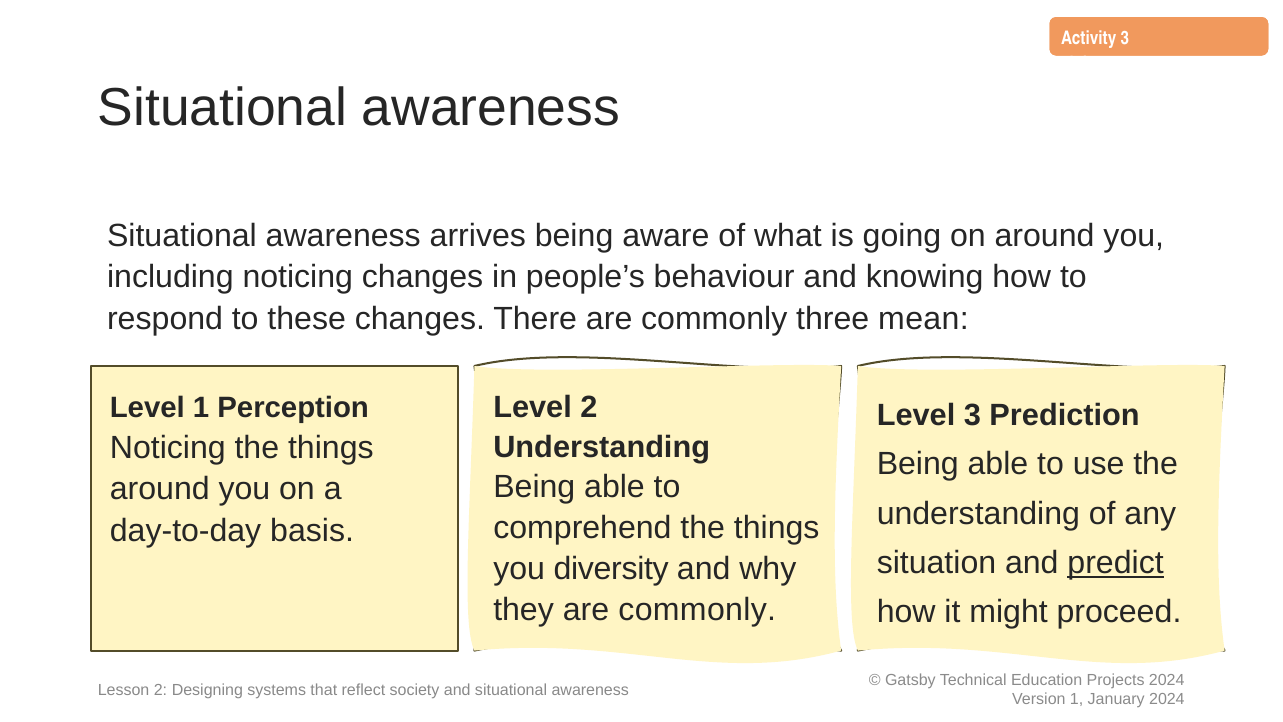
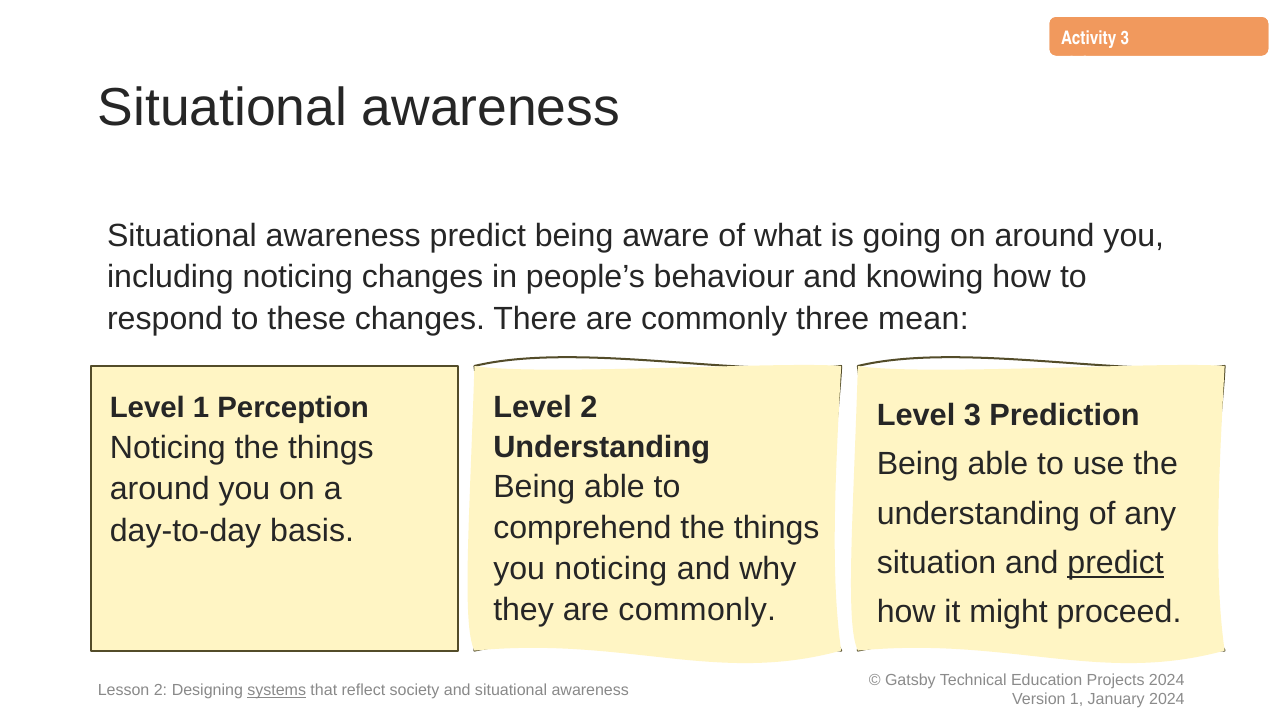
awareness arrives: arrives -> predict
you diversity: diversity -> noticing
systems underline: none -> present
